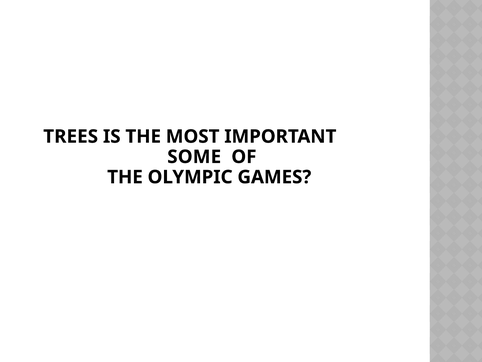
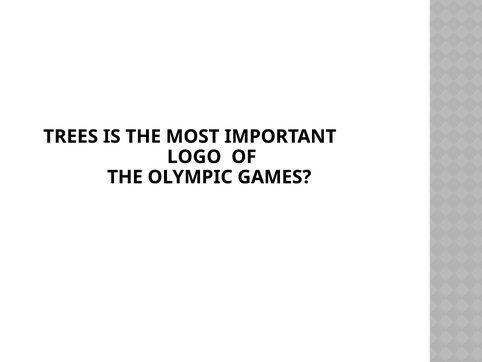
SOME: SOME -> LOGO
